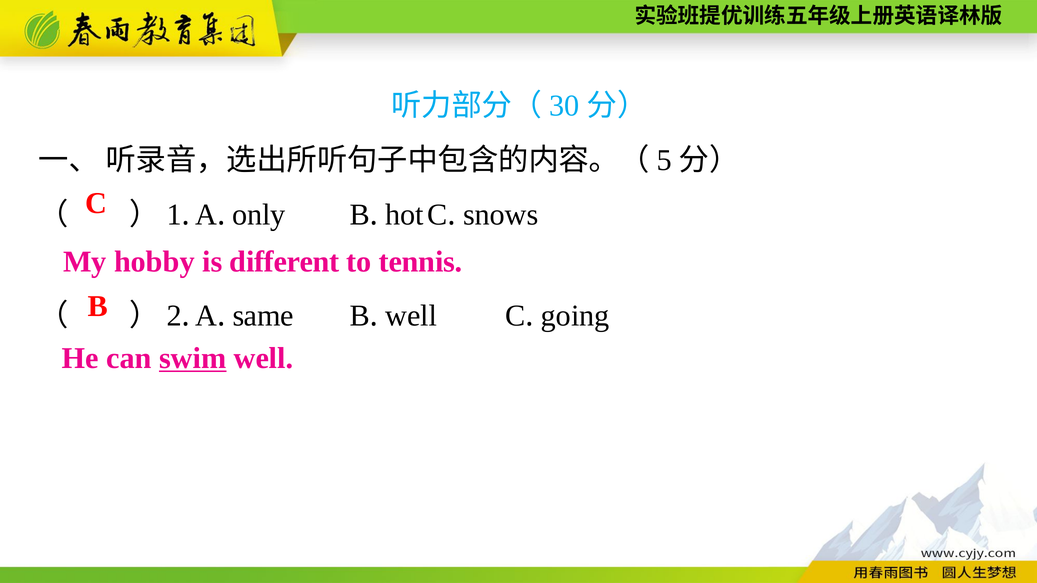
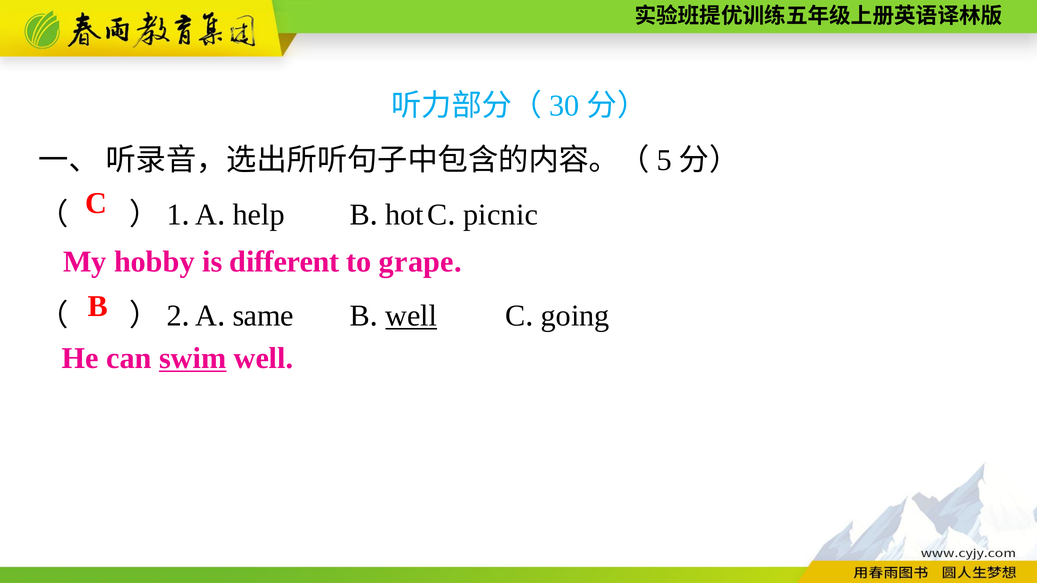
only: only -> help
snows: snows -> picnic
tennis: tennis -> grape
well at (411, 316) underline: none -> present
